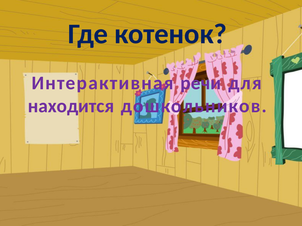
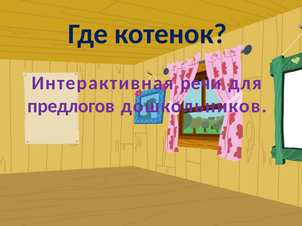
находится: находится -> предлогов
